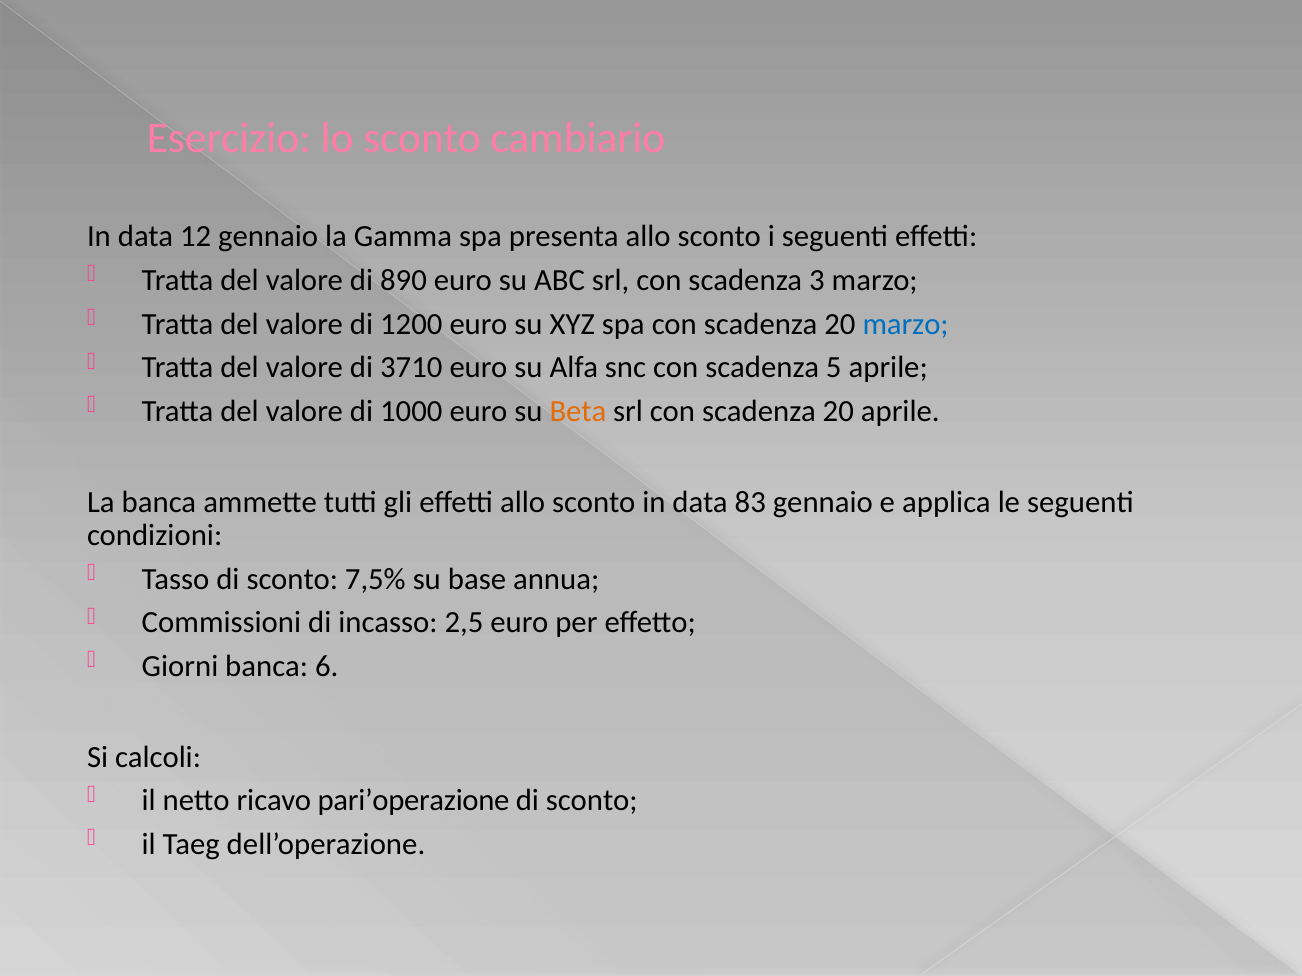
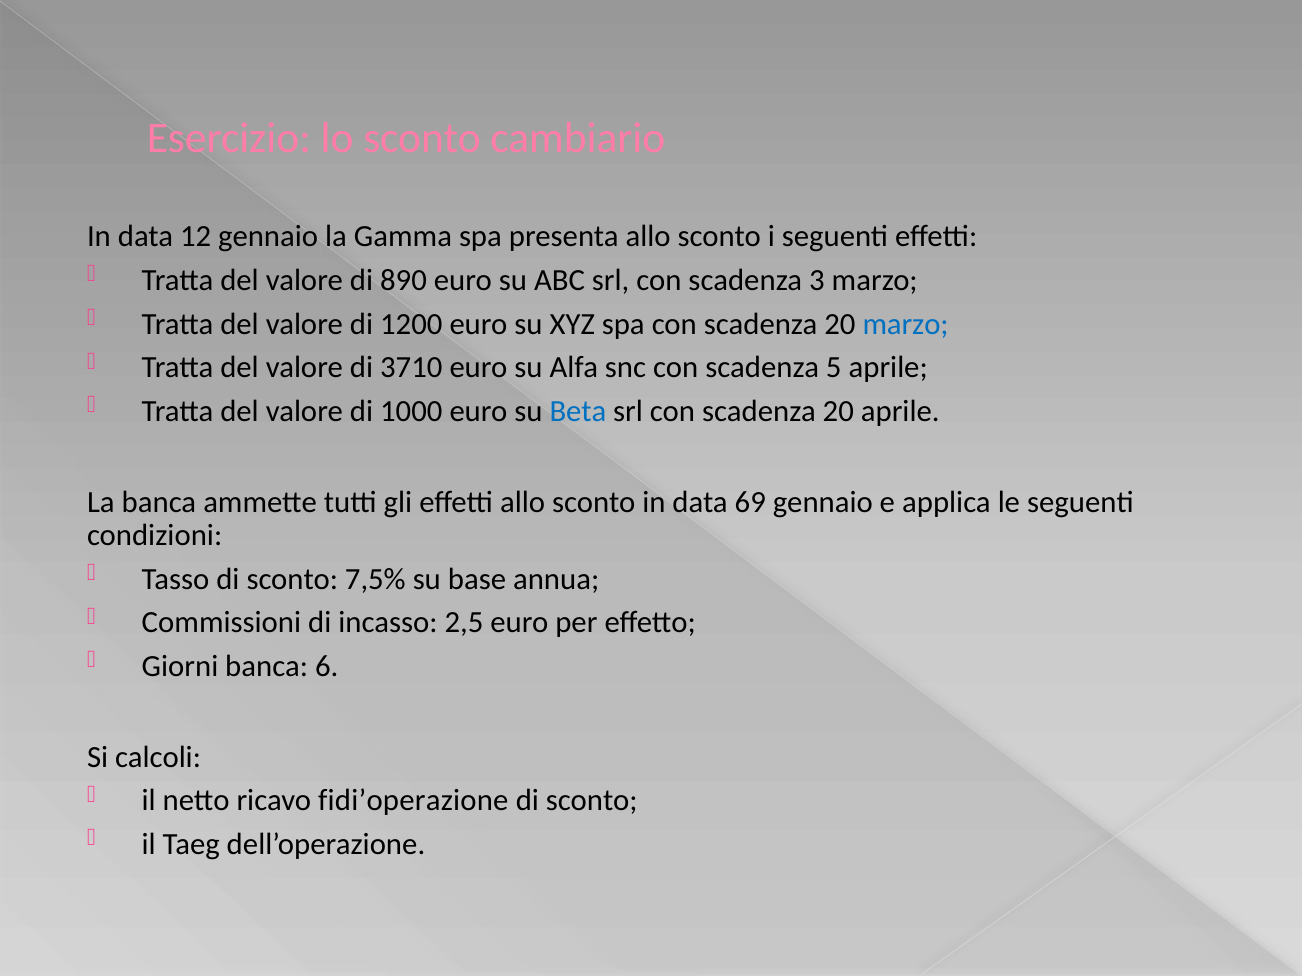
Beta colour: orange -> blue
83: 83 -> 69
pari’operazione: pari’operazione -> fidi’operazione
